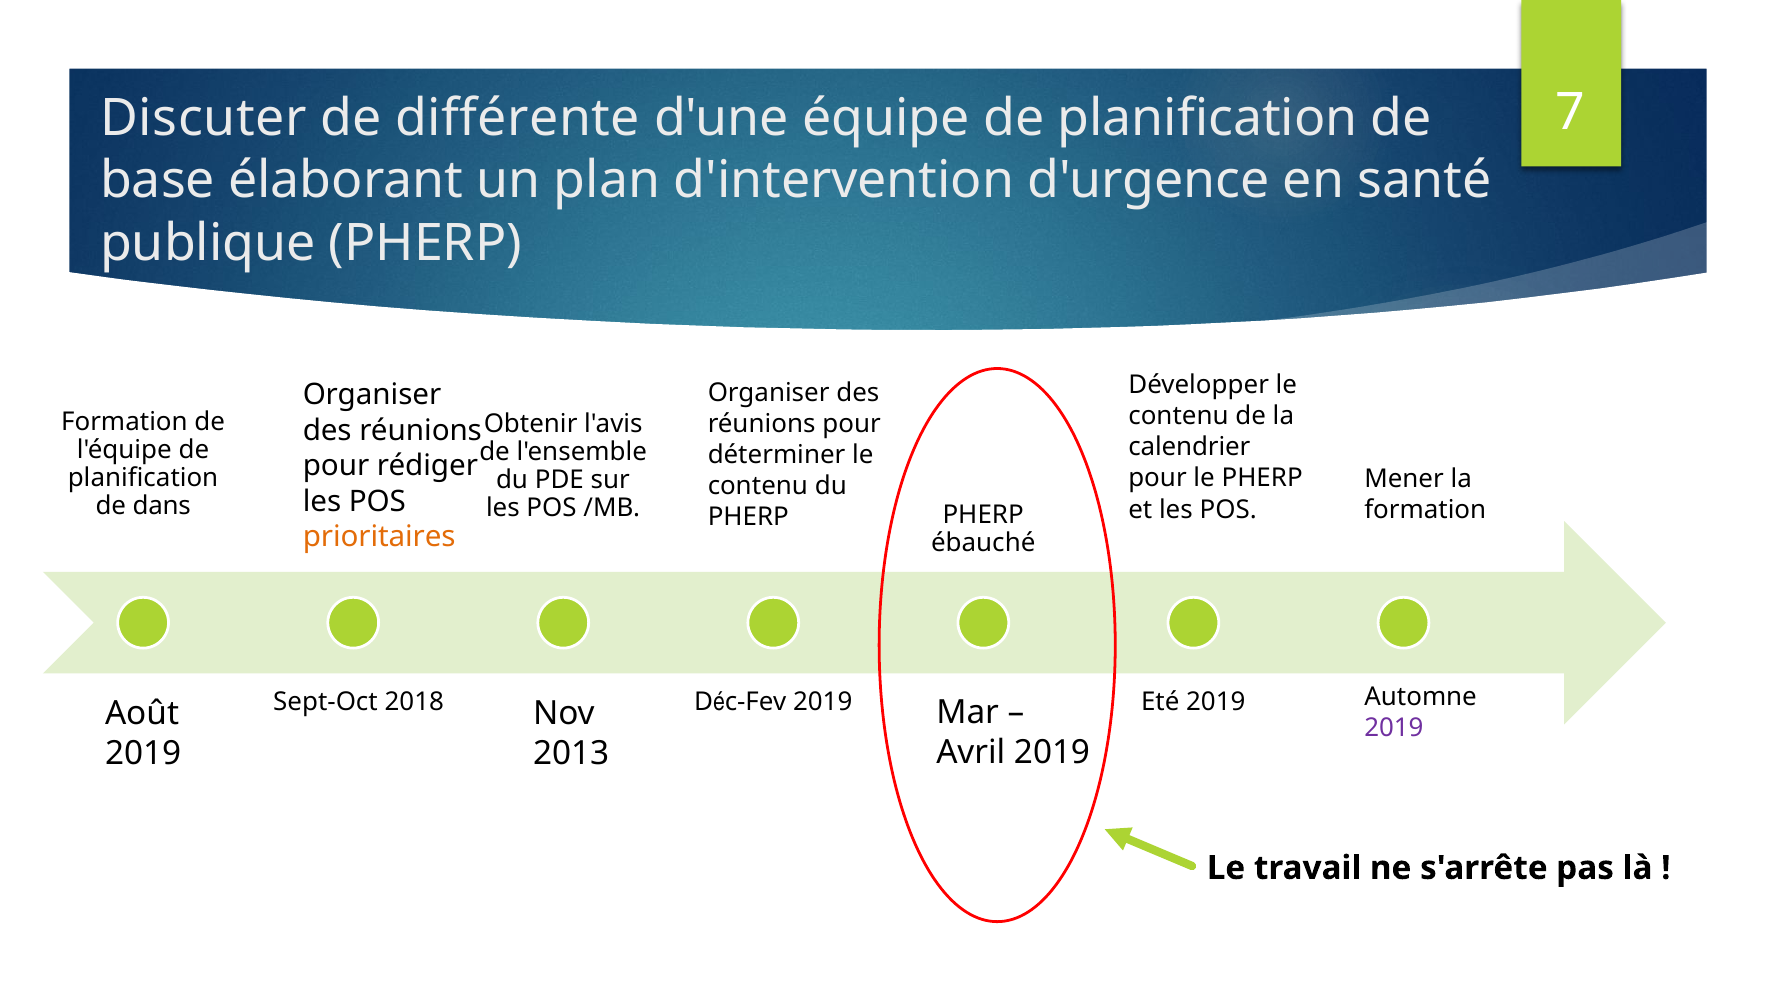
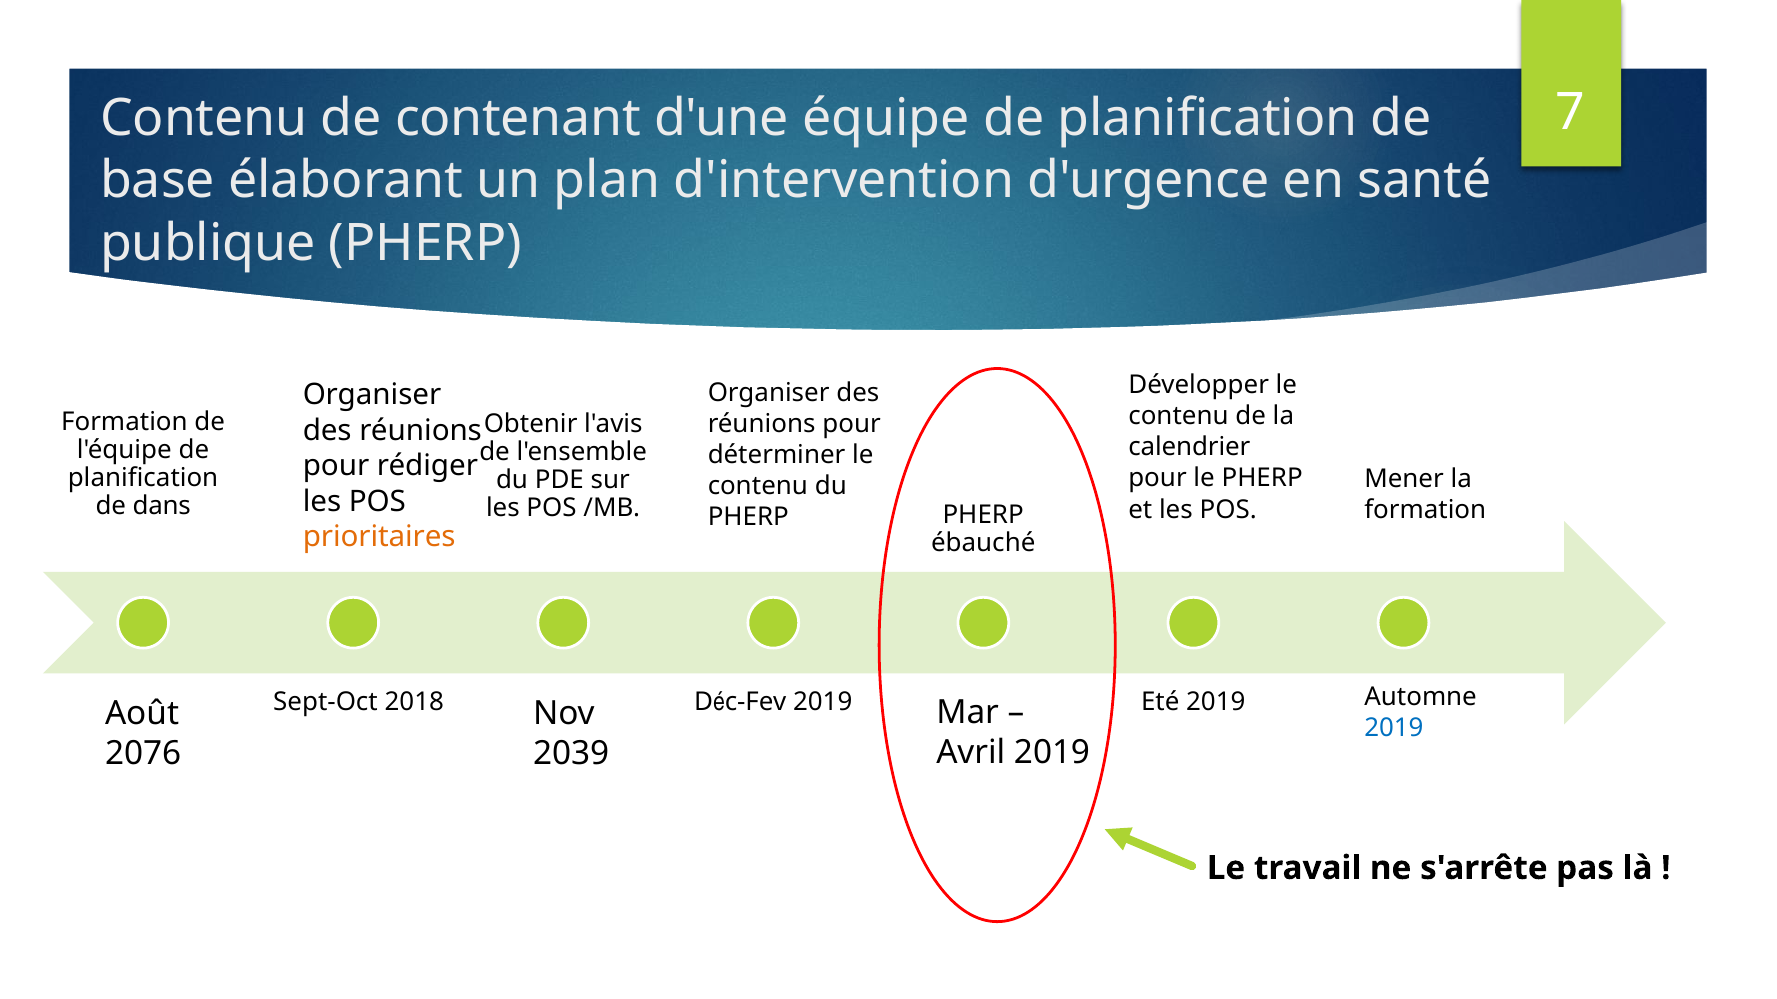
Discuter at (203, 119): Discuter -> Contenu
différente: différente -> contenant
2019 at (1394, 728) colour: purple -> blue
2019 at (143, 754): 2019 -> 2076
2013: 2013 -> 2039
